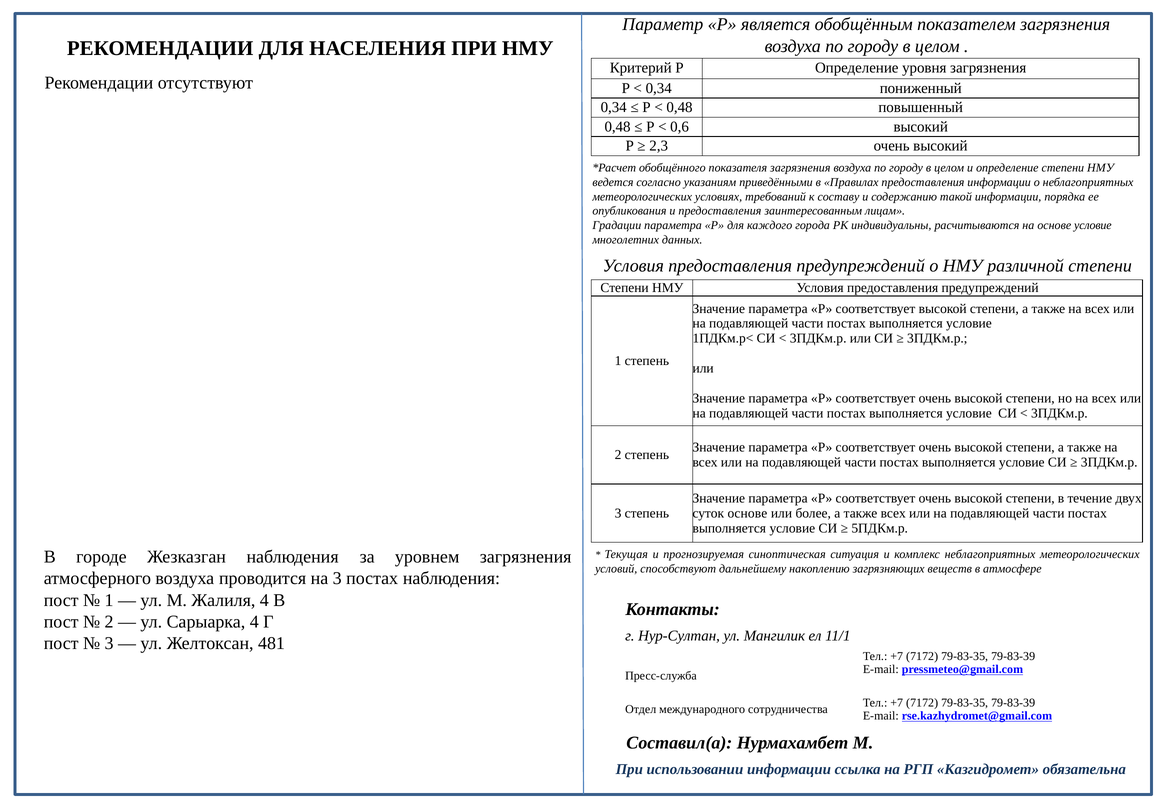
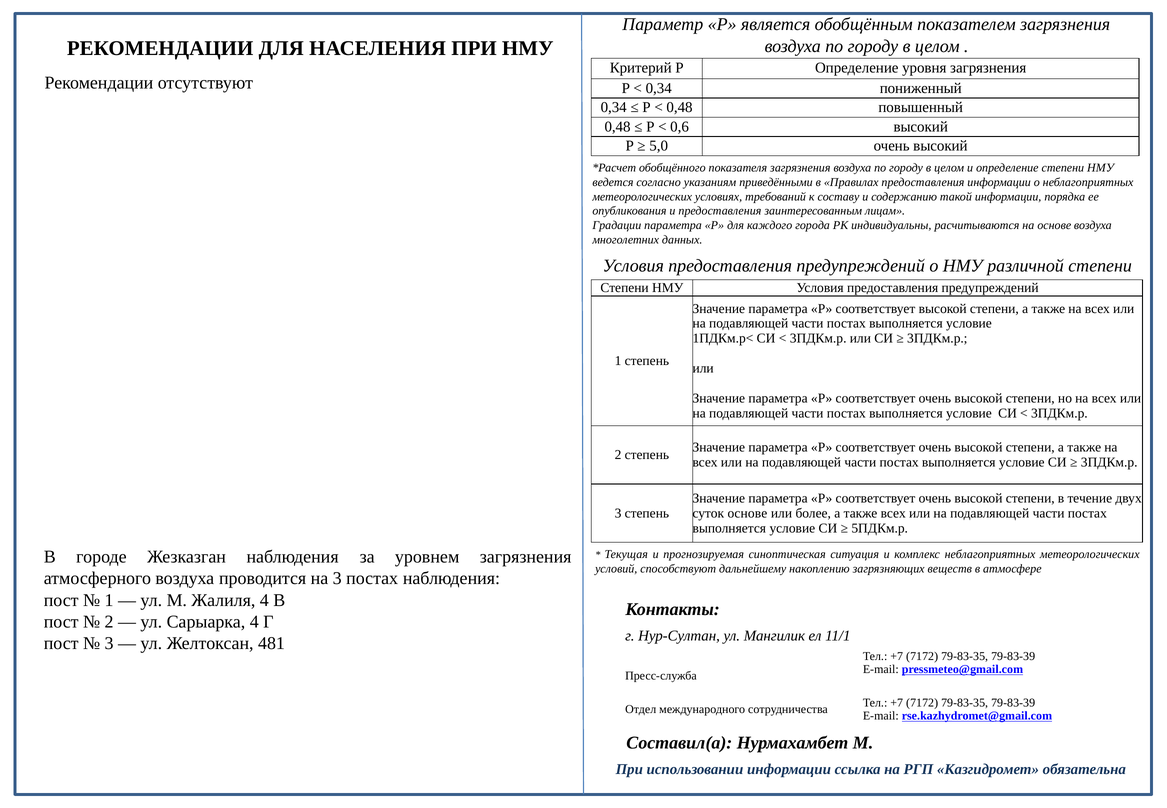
2,3: 2,3 -> 5,0
основе условие: условие -> воздуха
